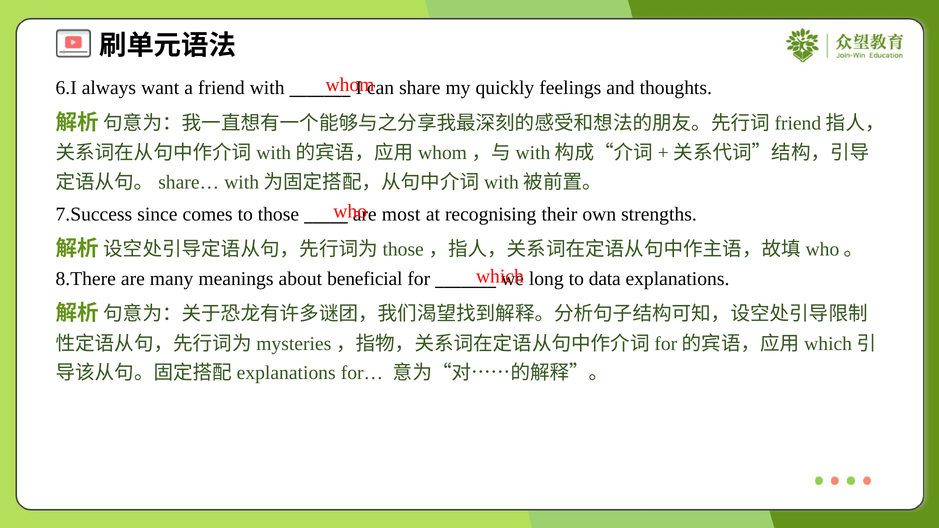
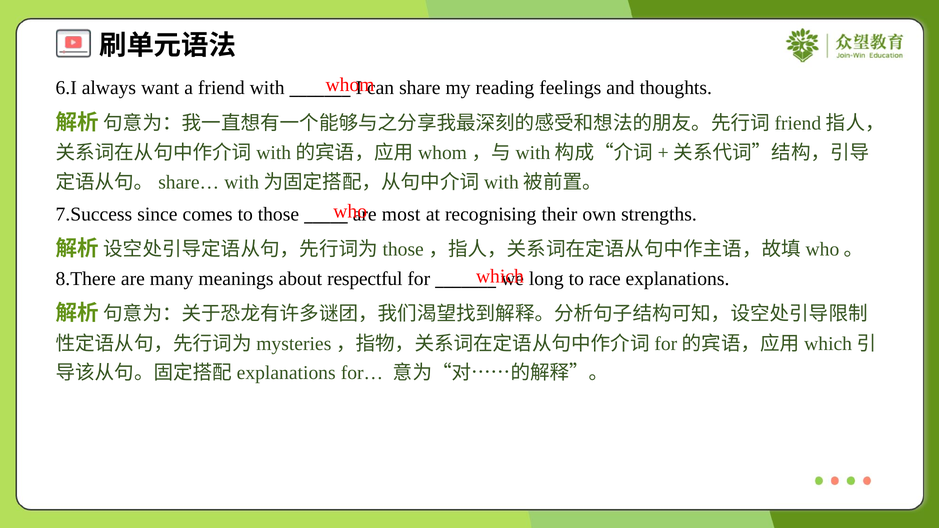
quickly: quickly -> reading
beneficial: beneficial -> respectful
data: data -> race
